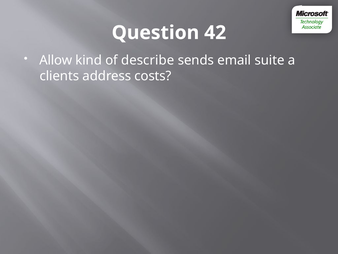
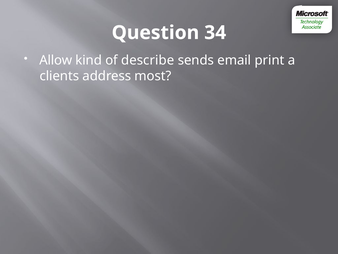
42: 42 -> 34
suite: suite -> print
costs: costs -> most
